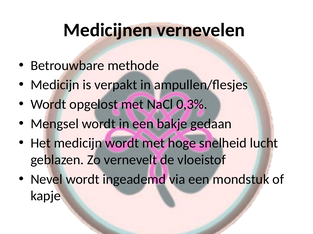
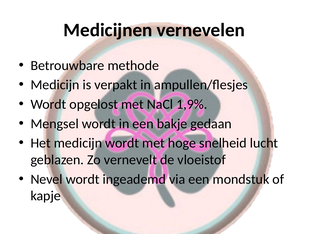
0,3%: 0,3% -> 1,9%
